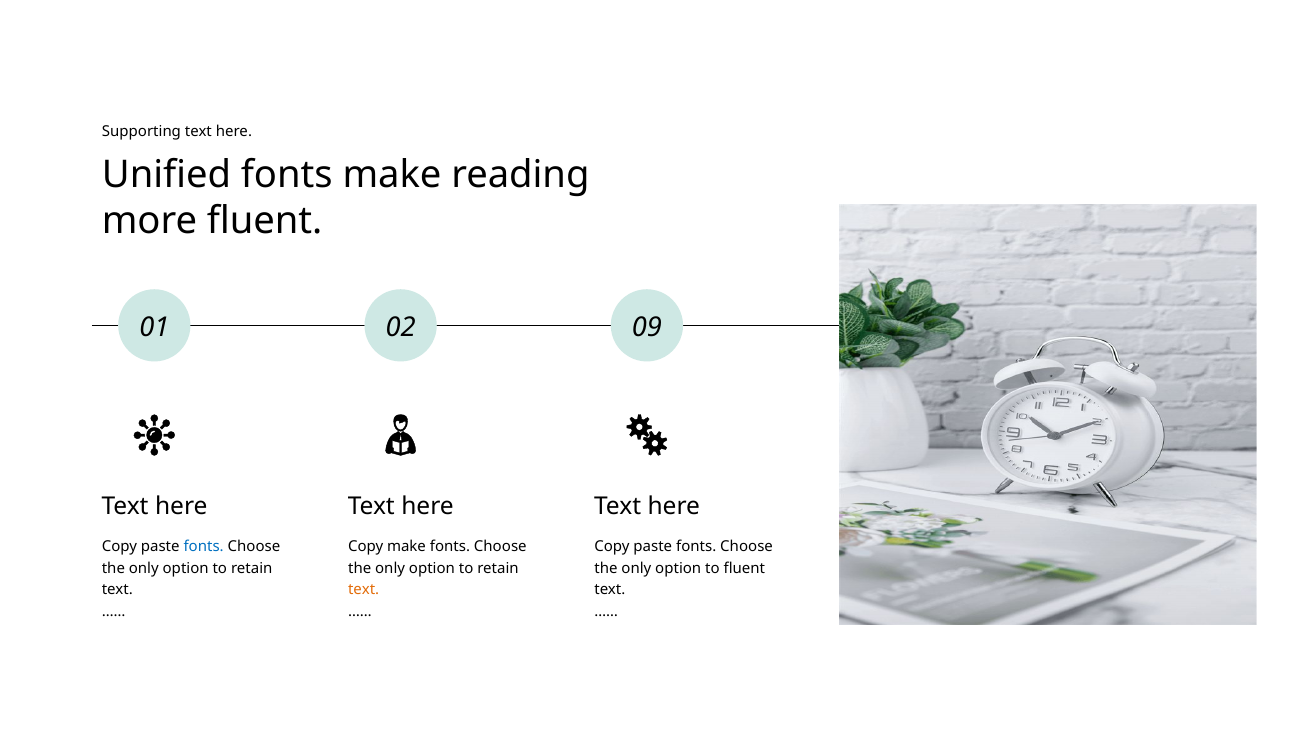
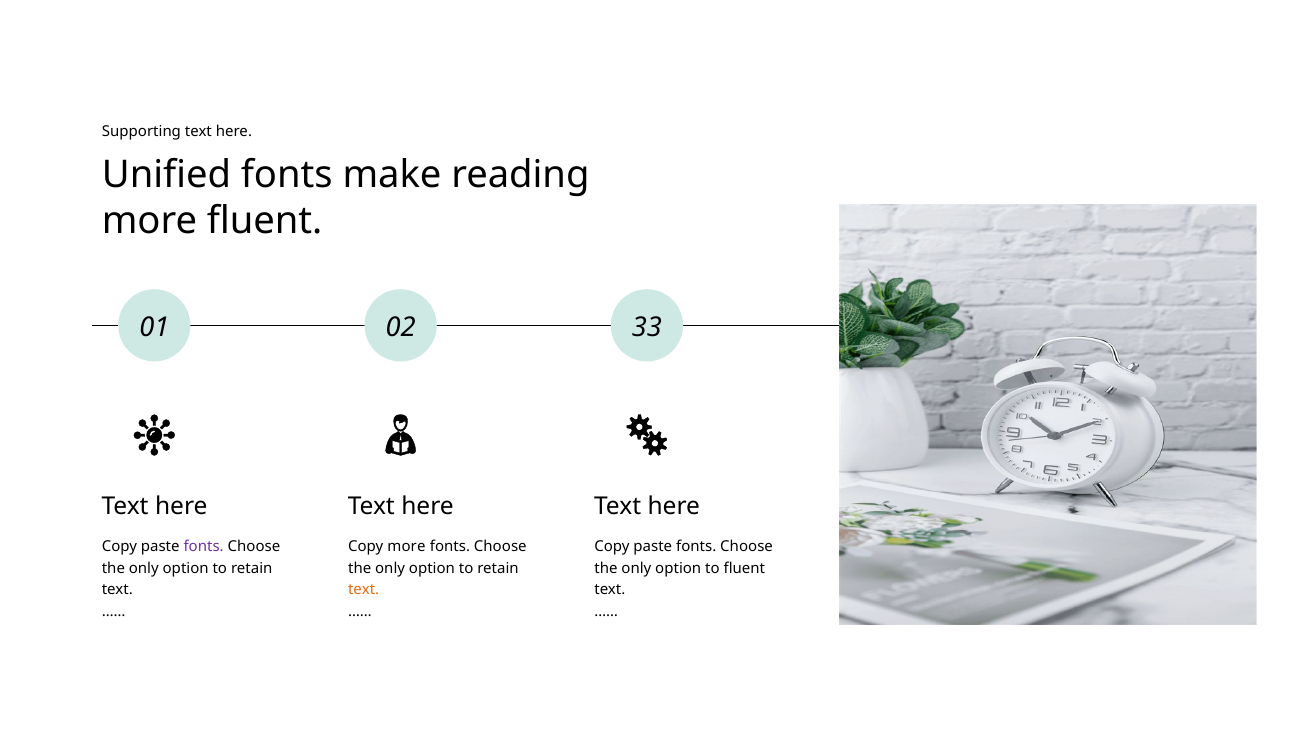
09: 09 -> 33
fonts at (204, 547) colour: blue -> purple
Copy make: make -> more
